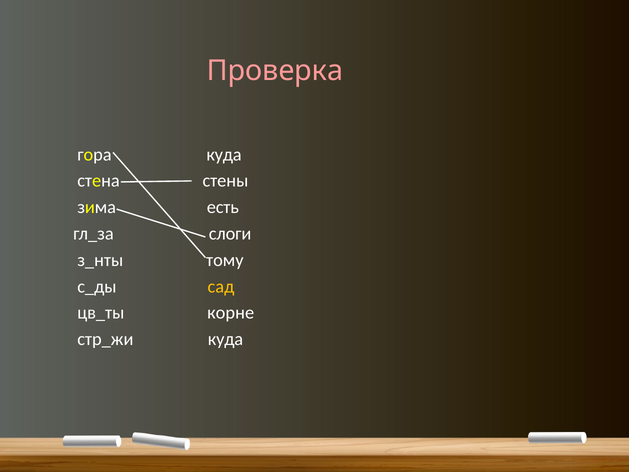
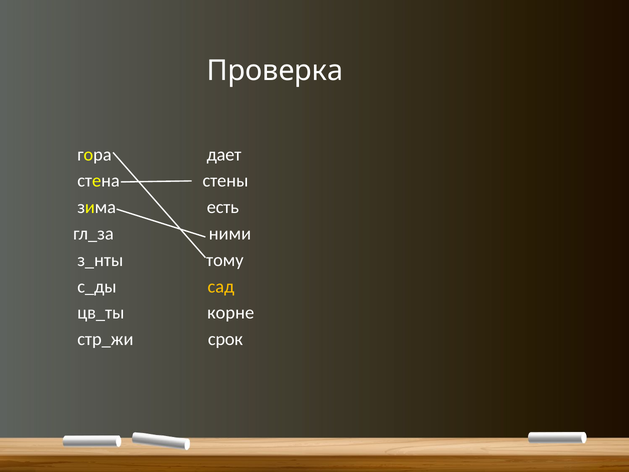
Проверка colour: pink -> white
гора куда: куда -> дает
слоги: слоги -> ними
стр_жи куда: куда -> срок
